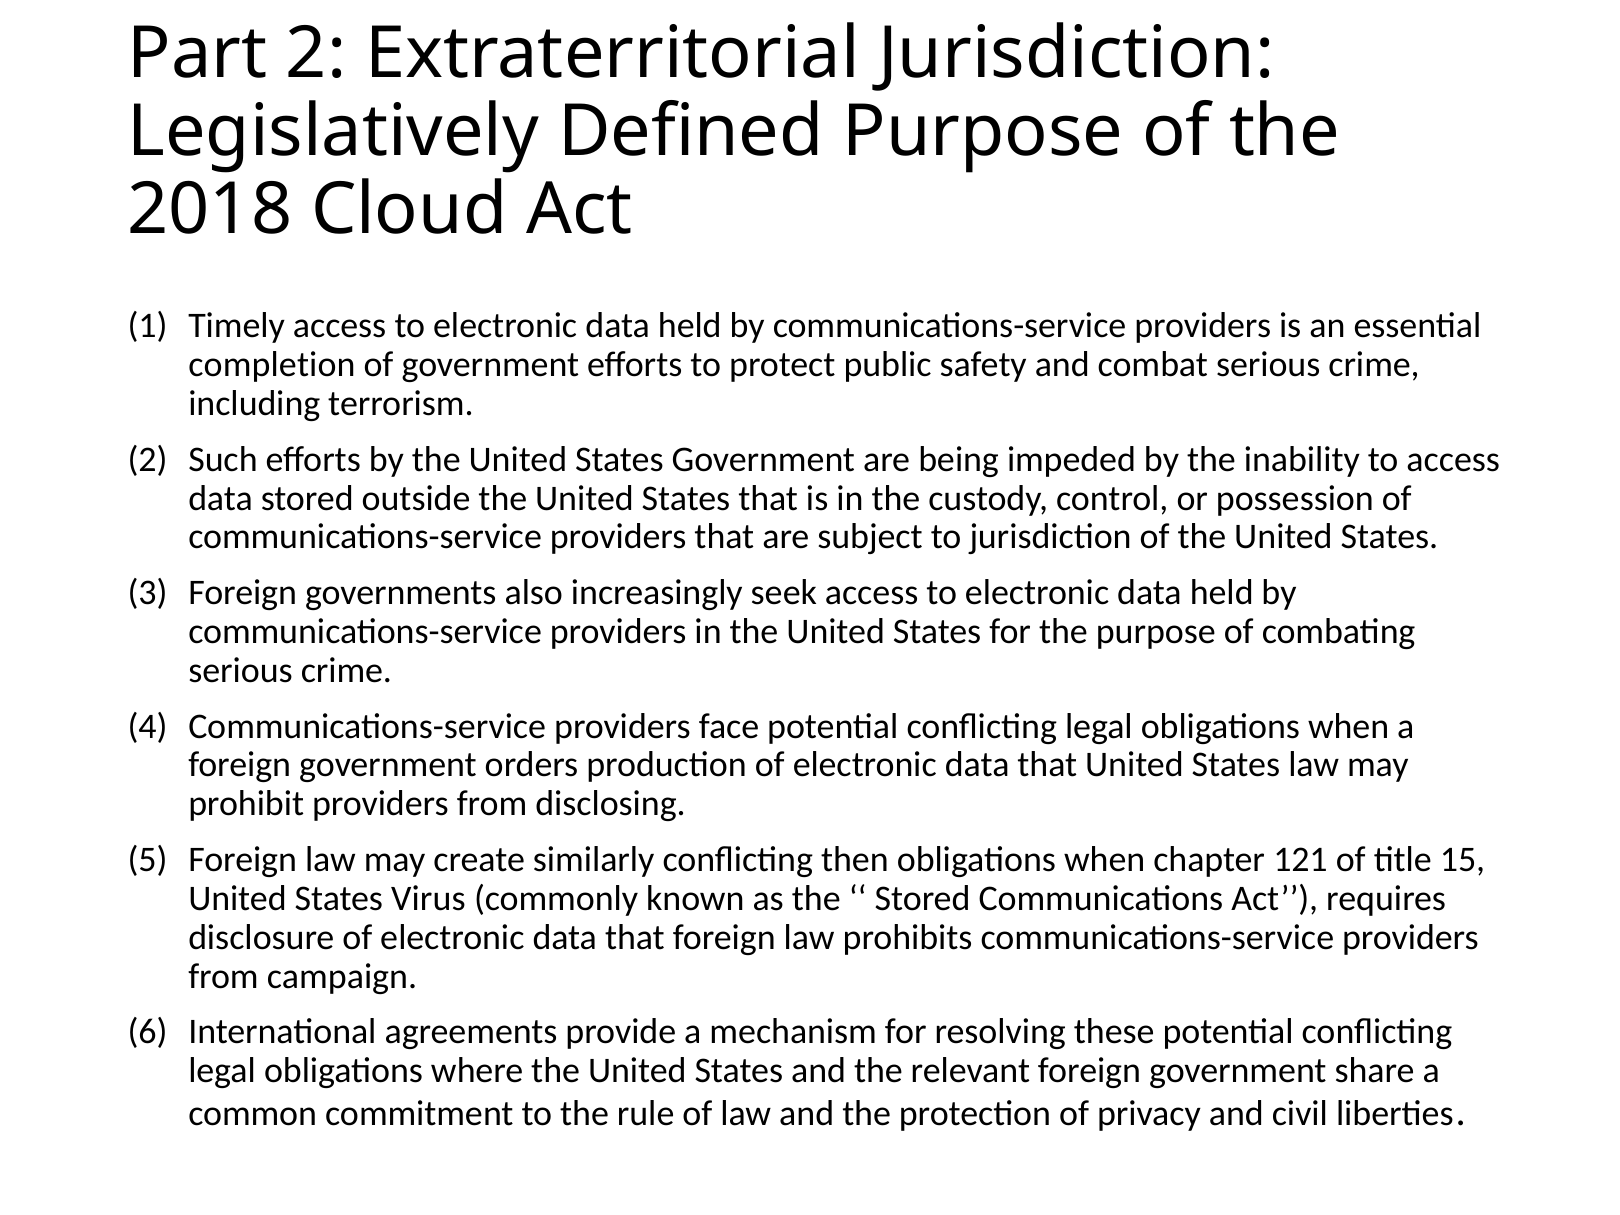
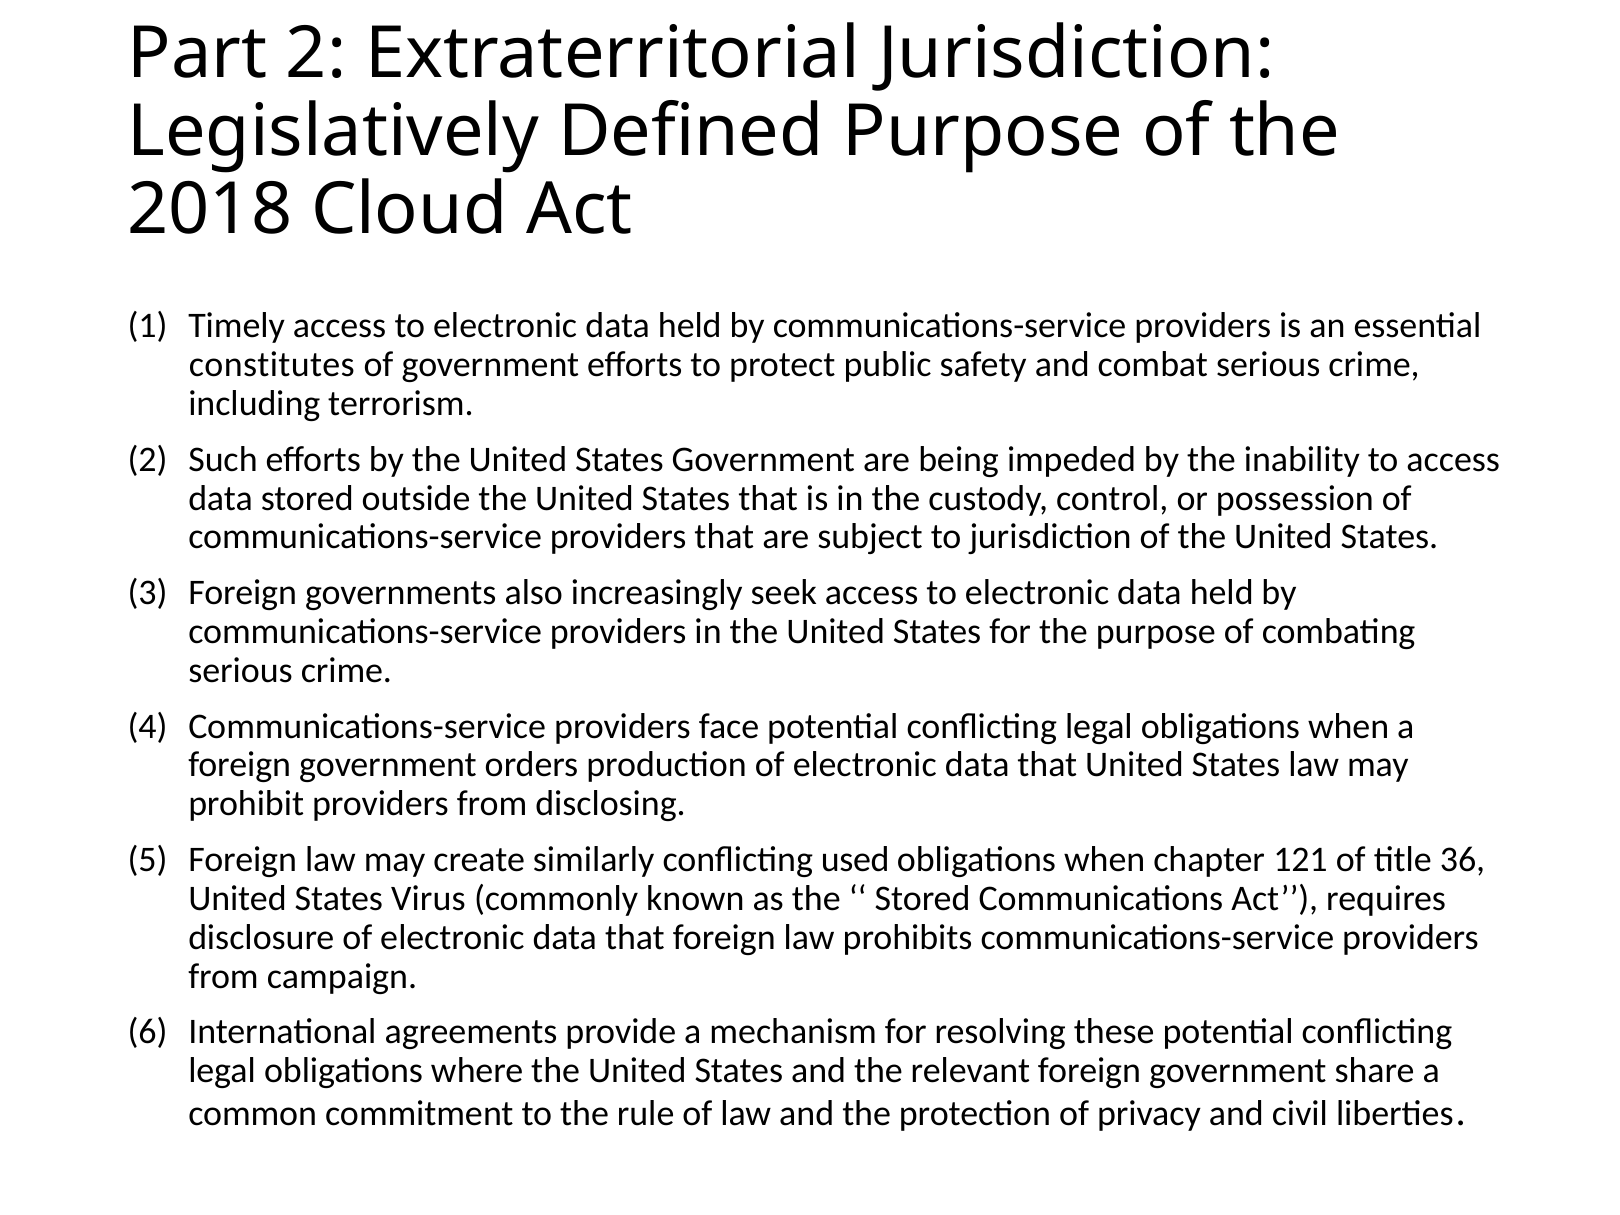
completion: completion -> constitutes
then: then -> used
15: 15 -> 36
